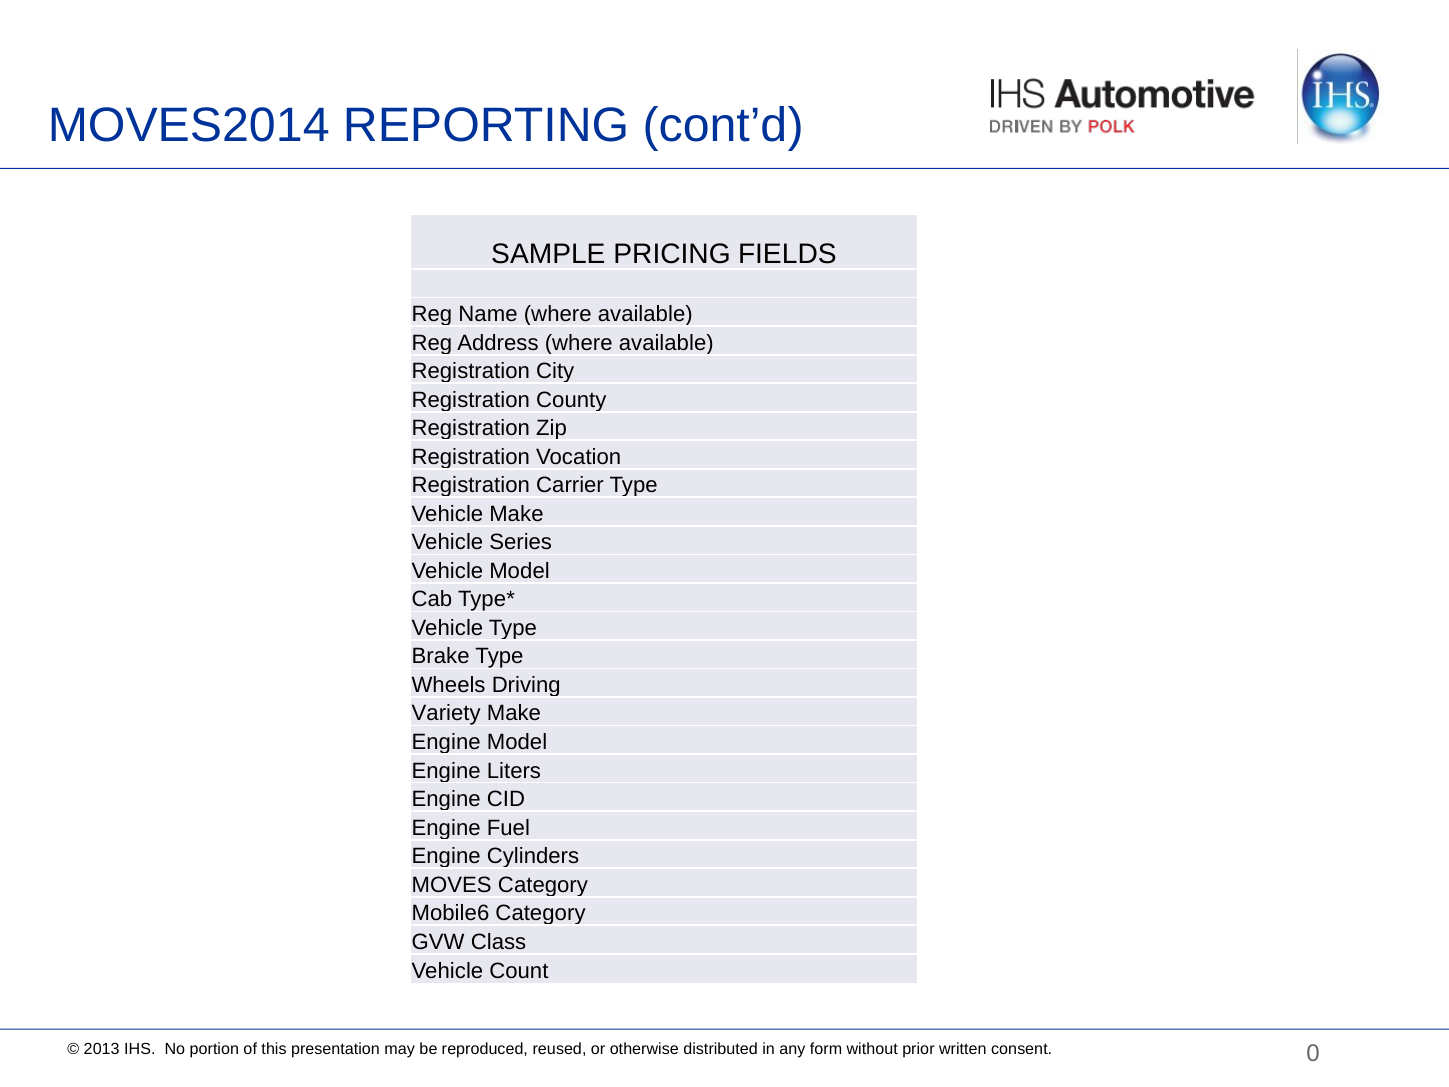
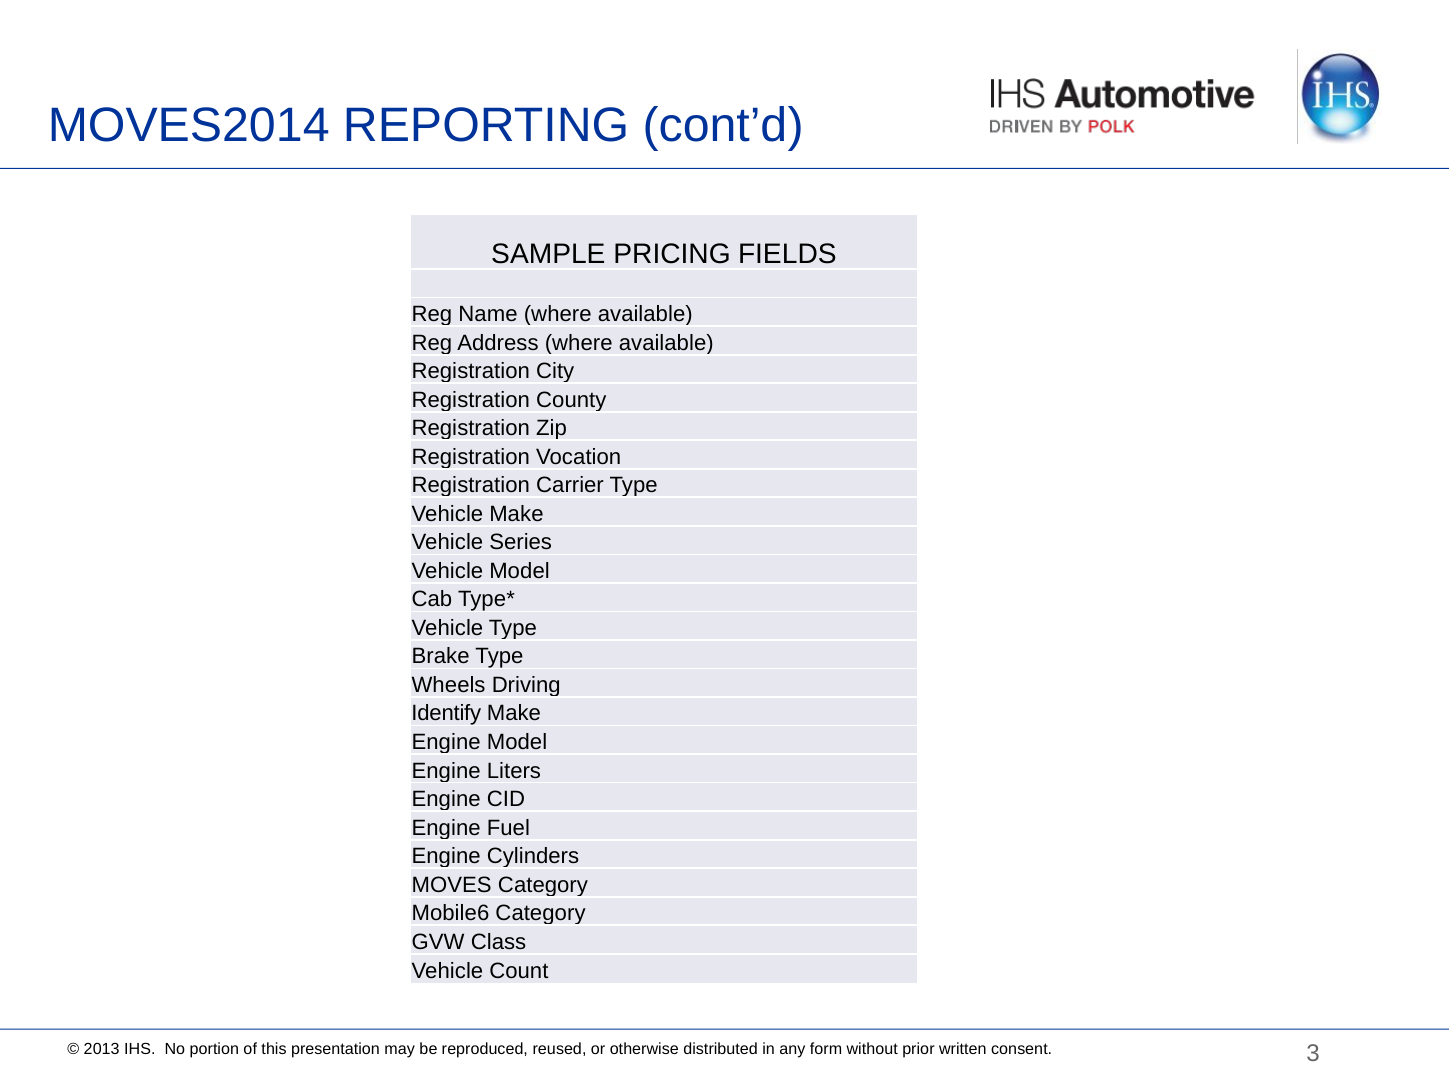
Variety: Variety -> Identify
0: 0 -> 3
